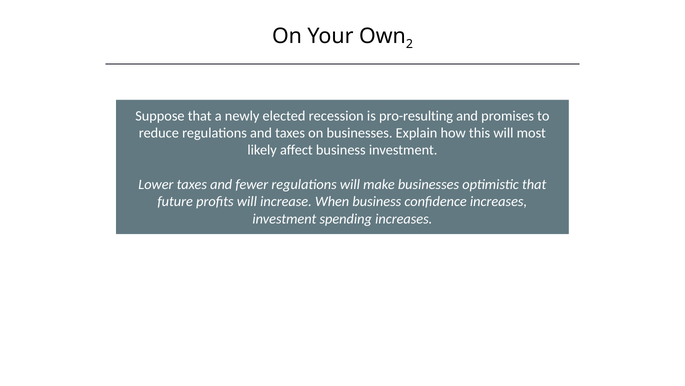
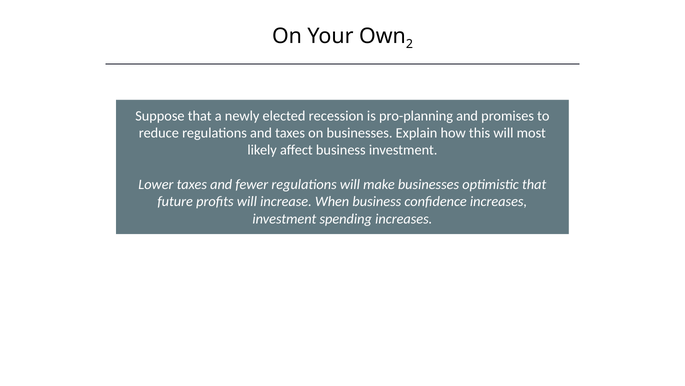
pro-resulting: pro-resulting -> pro-planning
